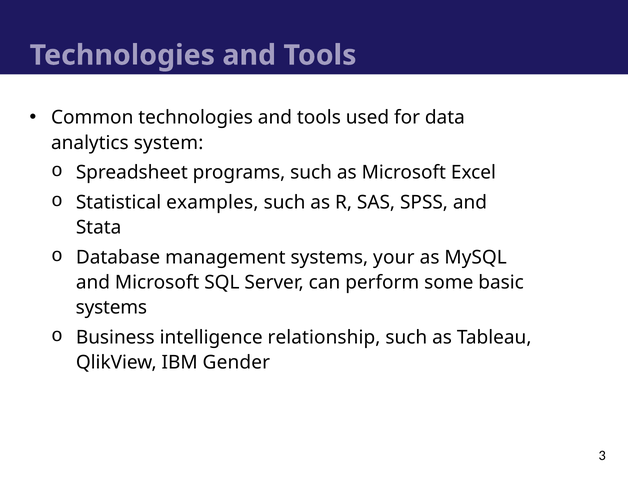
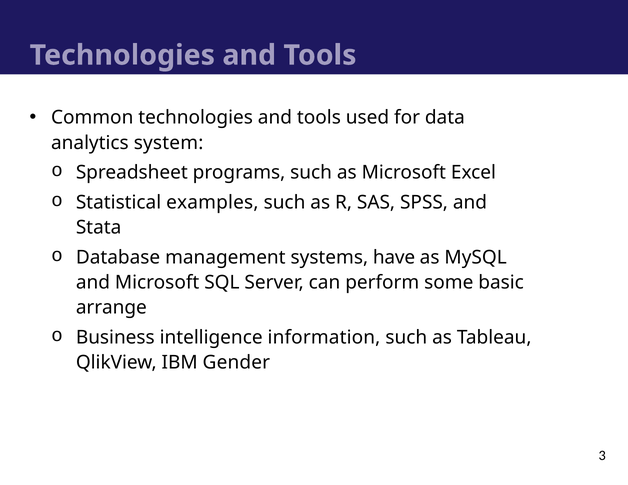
your: your -> have
systems at (111, 308): systems -> arrange
relationship: relationship -> information
